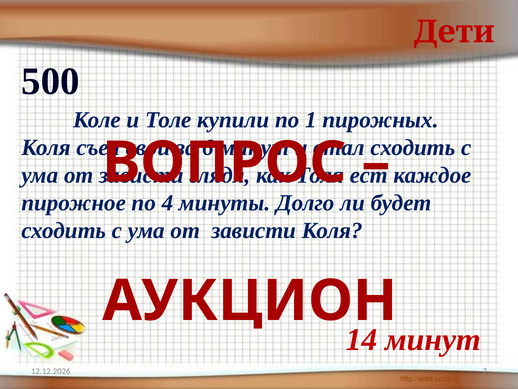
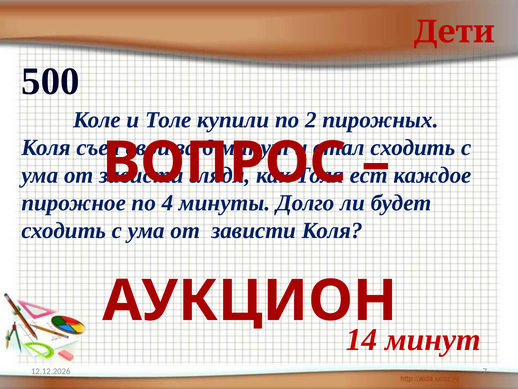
1: 1 -> 2
